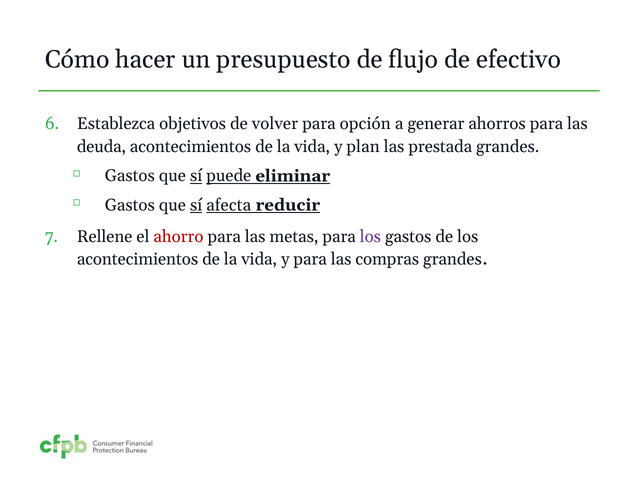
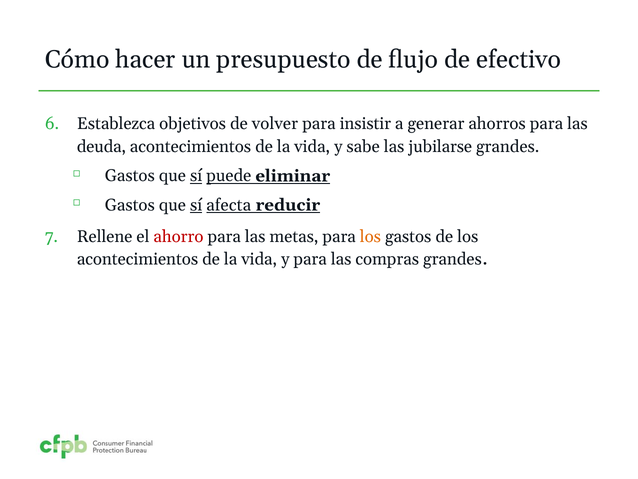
opción: opción -> insistir
plan: plan -> sabe
prestada: prestada -> jubilarse
los at (370, 237) colour: purple -> orange
